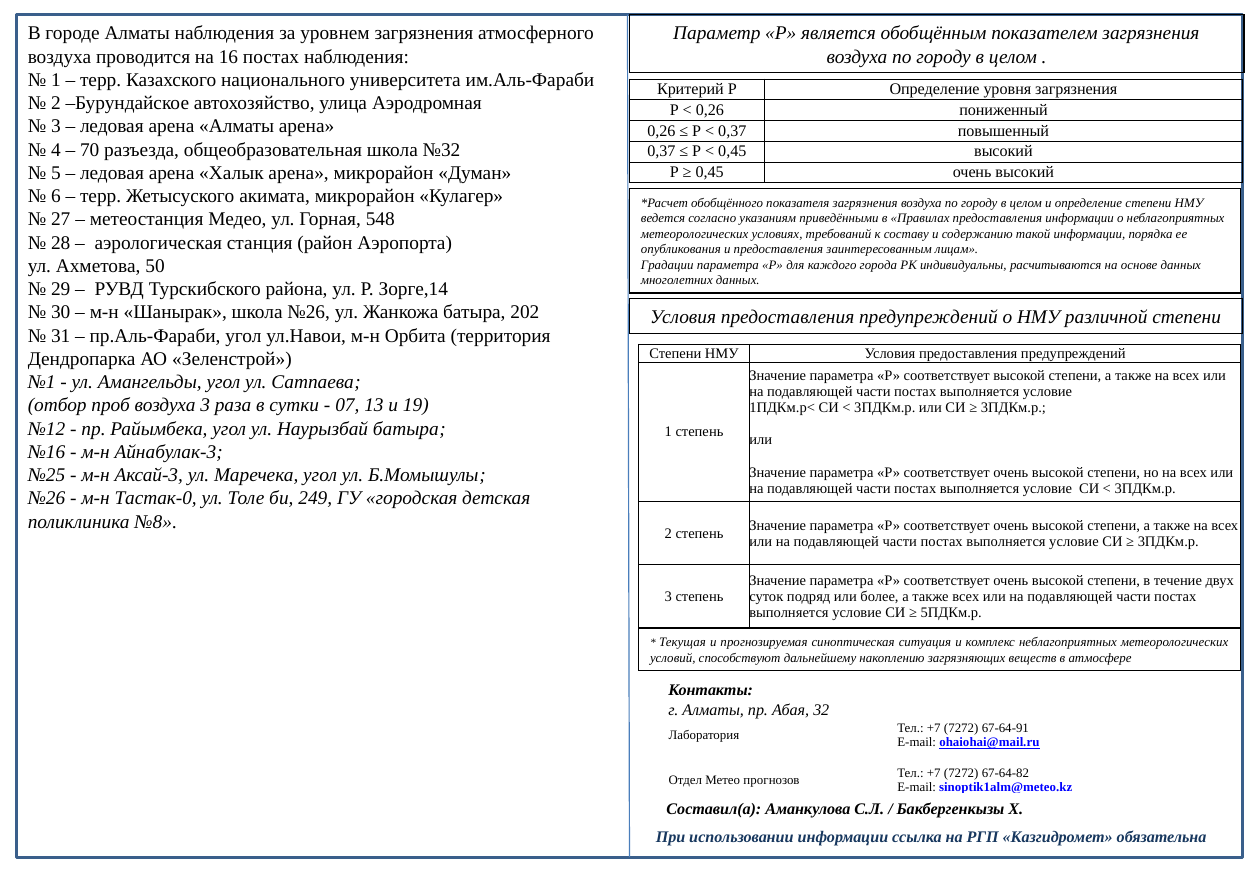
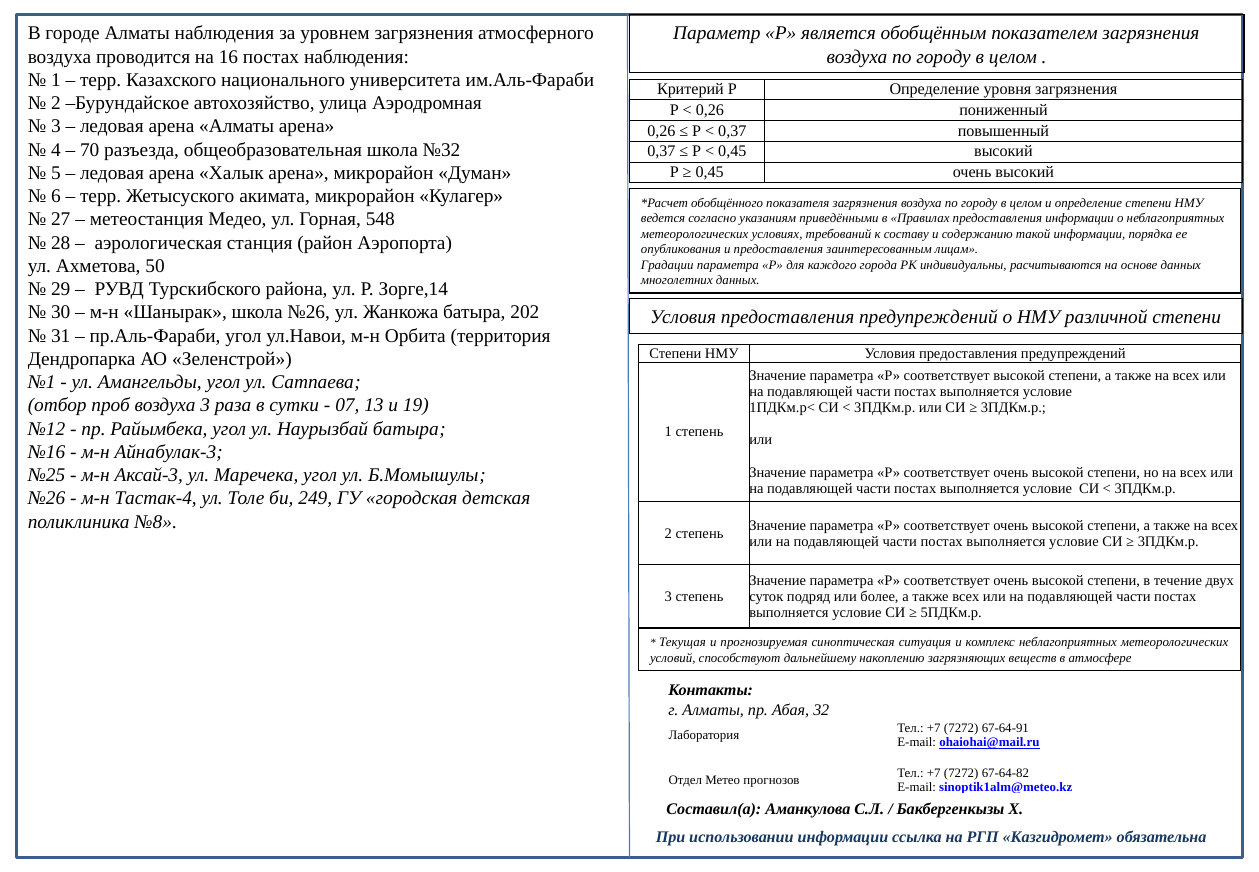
Тастак-0: Тастак-0 -> Тастак-4
